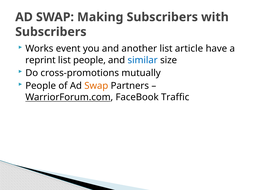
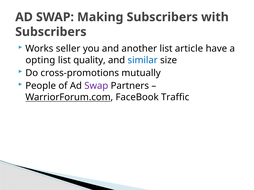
event: event -> seller
reprint: reprint -> opting
list people: people -> quality
Swap at (96, 86) colour: orange -> purple
